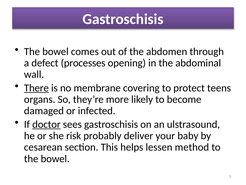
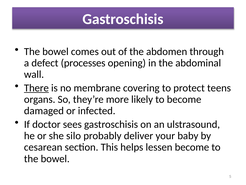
doctor underline: present -> none
risk: risk -> silo
lessen method: method -> become
